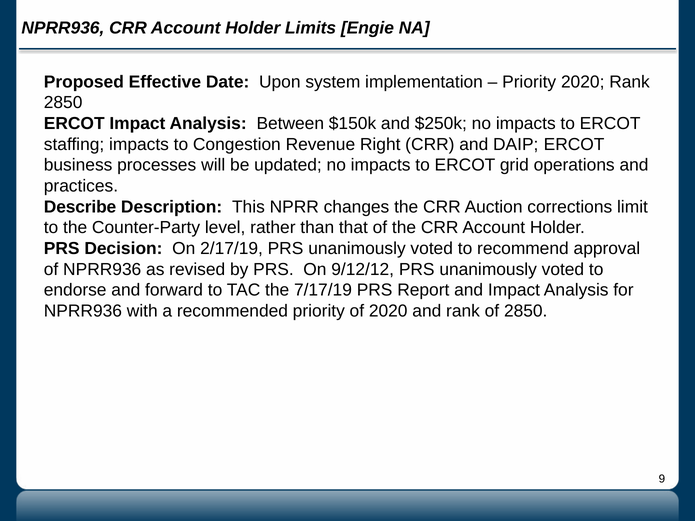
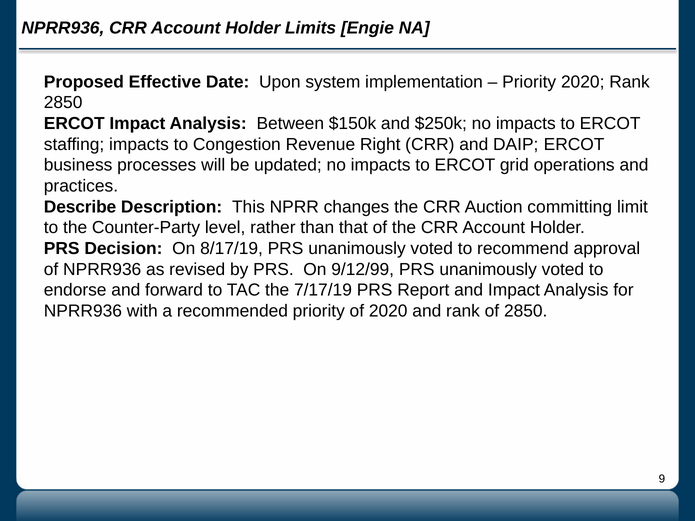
corrections: corrections -> committing
2/17/19: 2/17/19 -> 8/17/19
9/12/12: 9/12/12 -> 9/12/99
